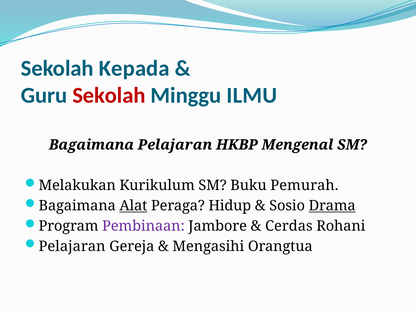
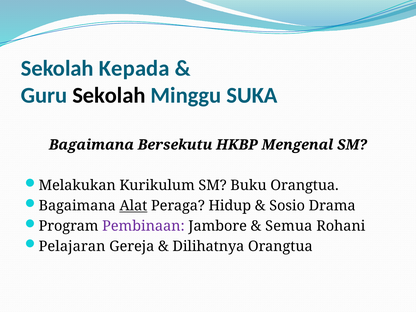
Sekolah at (109, 95) colour: red -> black
ILMU: ILMU -> SUKA
Bagaimana Pelajaran: Pelajaran -> Bersekutu
Buku Pemurah: Pemurah -> Orangtua
Drama underline: present -> none
Cerdas: Cerdas -> Semua
Mengasihi: Mengasihi -> Dilihatnya
